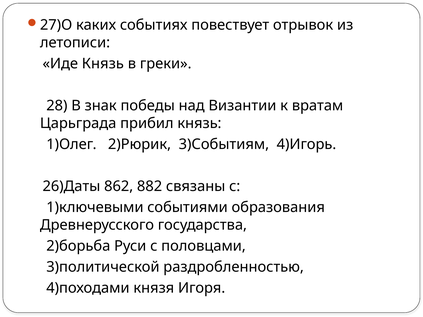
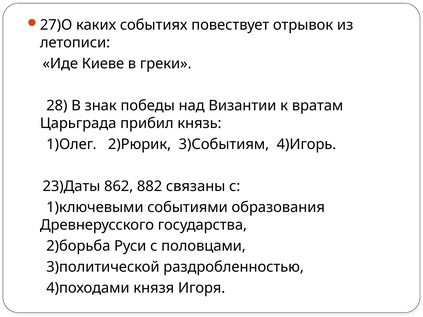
Иде Князь: Князь -> Киеве
26)Даты: 26)Даты -> 23)Даты
